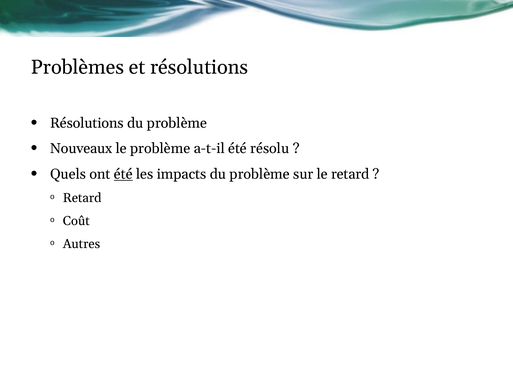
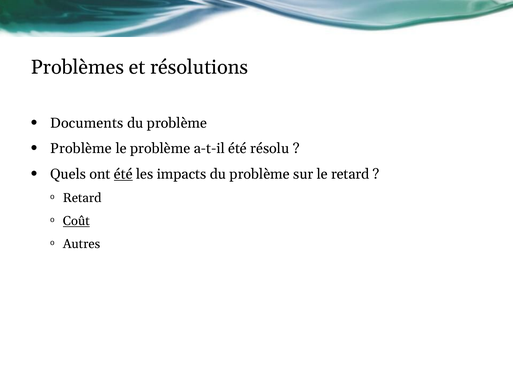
Résolutions at (87, 123): Résolutions -> Documents
Nouveaux at (81, 149): Nouveaux -> Problème
Coût underline: none -> present
